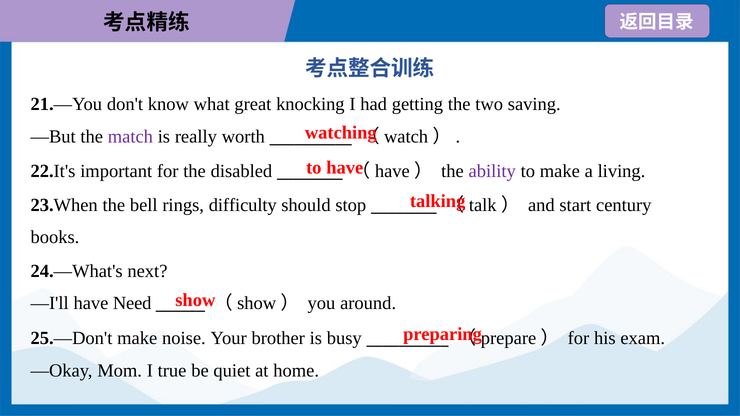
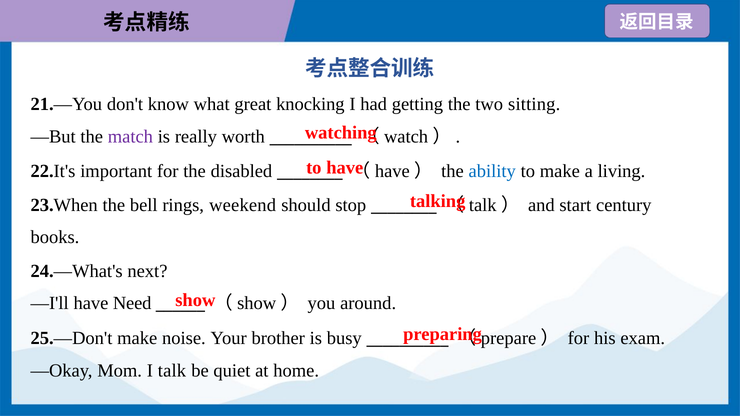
saving: saving -> sitting
ability colour: purple -> blue
difficulty: difficulty -> weekend
true: true -> talk
